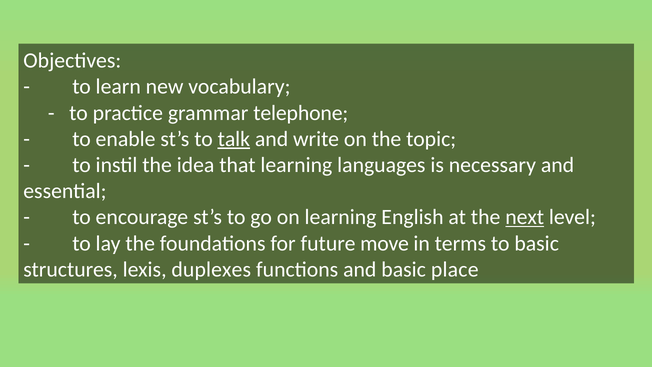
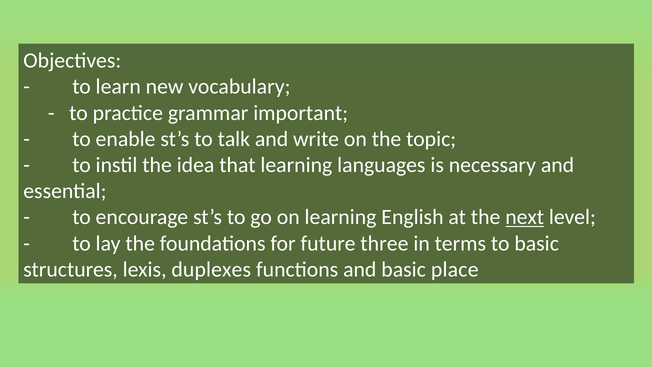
telephone: telephone -> important
talk underline: present -> none
move: move -> three
